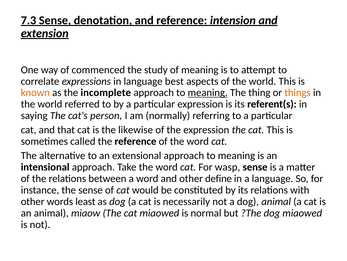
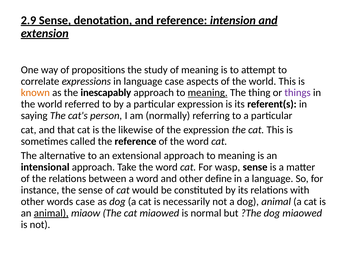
7.3: 7.3 -> 2.9
commenced: commenced -> propositions
language best: best -> case
incomplete: incomplete -> inescapably
things colour: orange -> purple
words least: least -> case
animal at (51, 212) underline: none -> present
